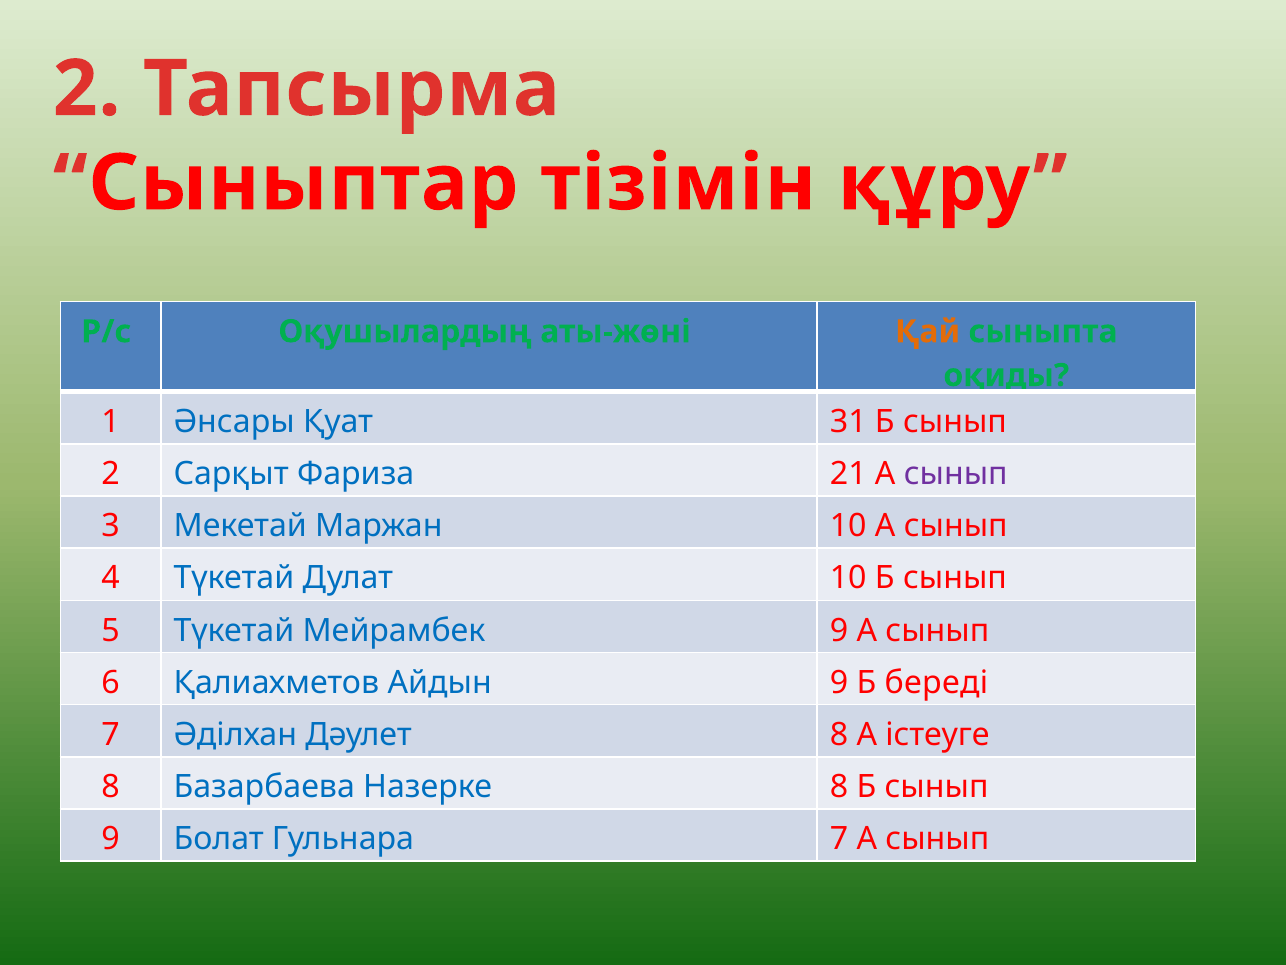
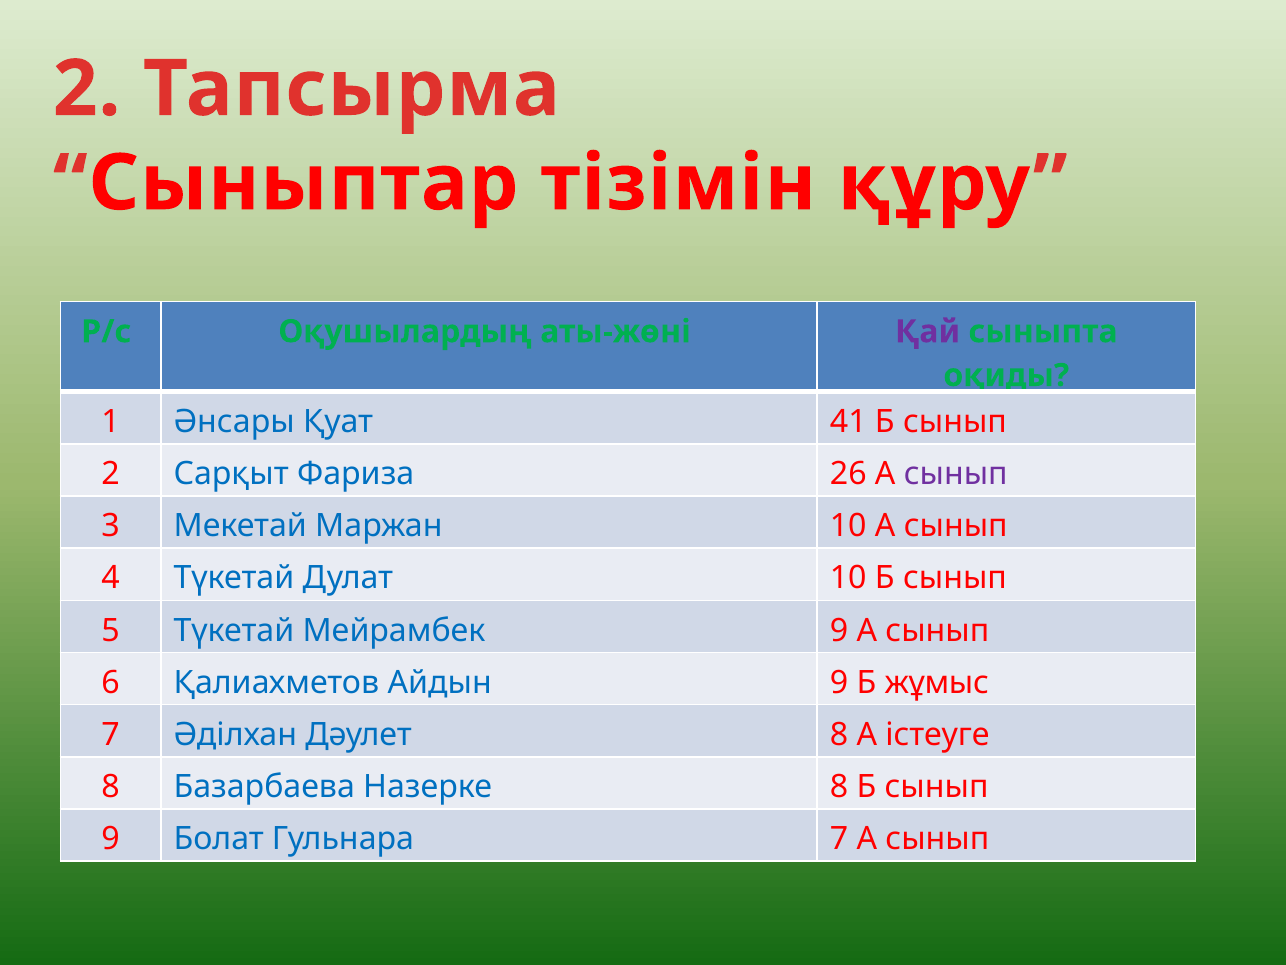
Қай colour: orange -> purple
31: 31 -> 41
21: 21 -> 26
береді: береді -> жұмыс
